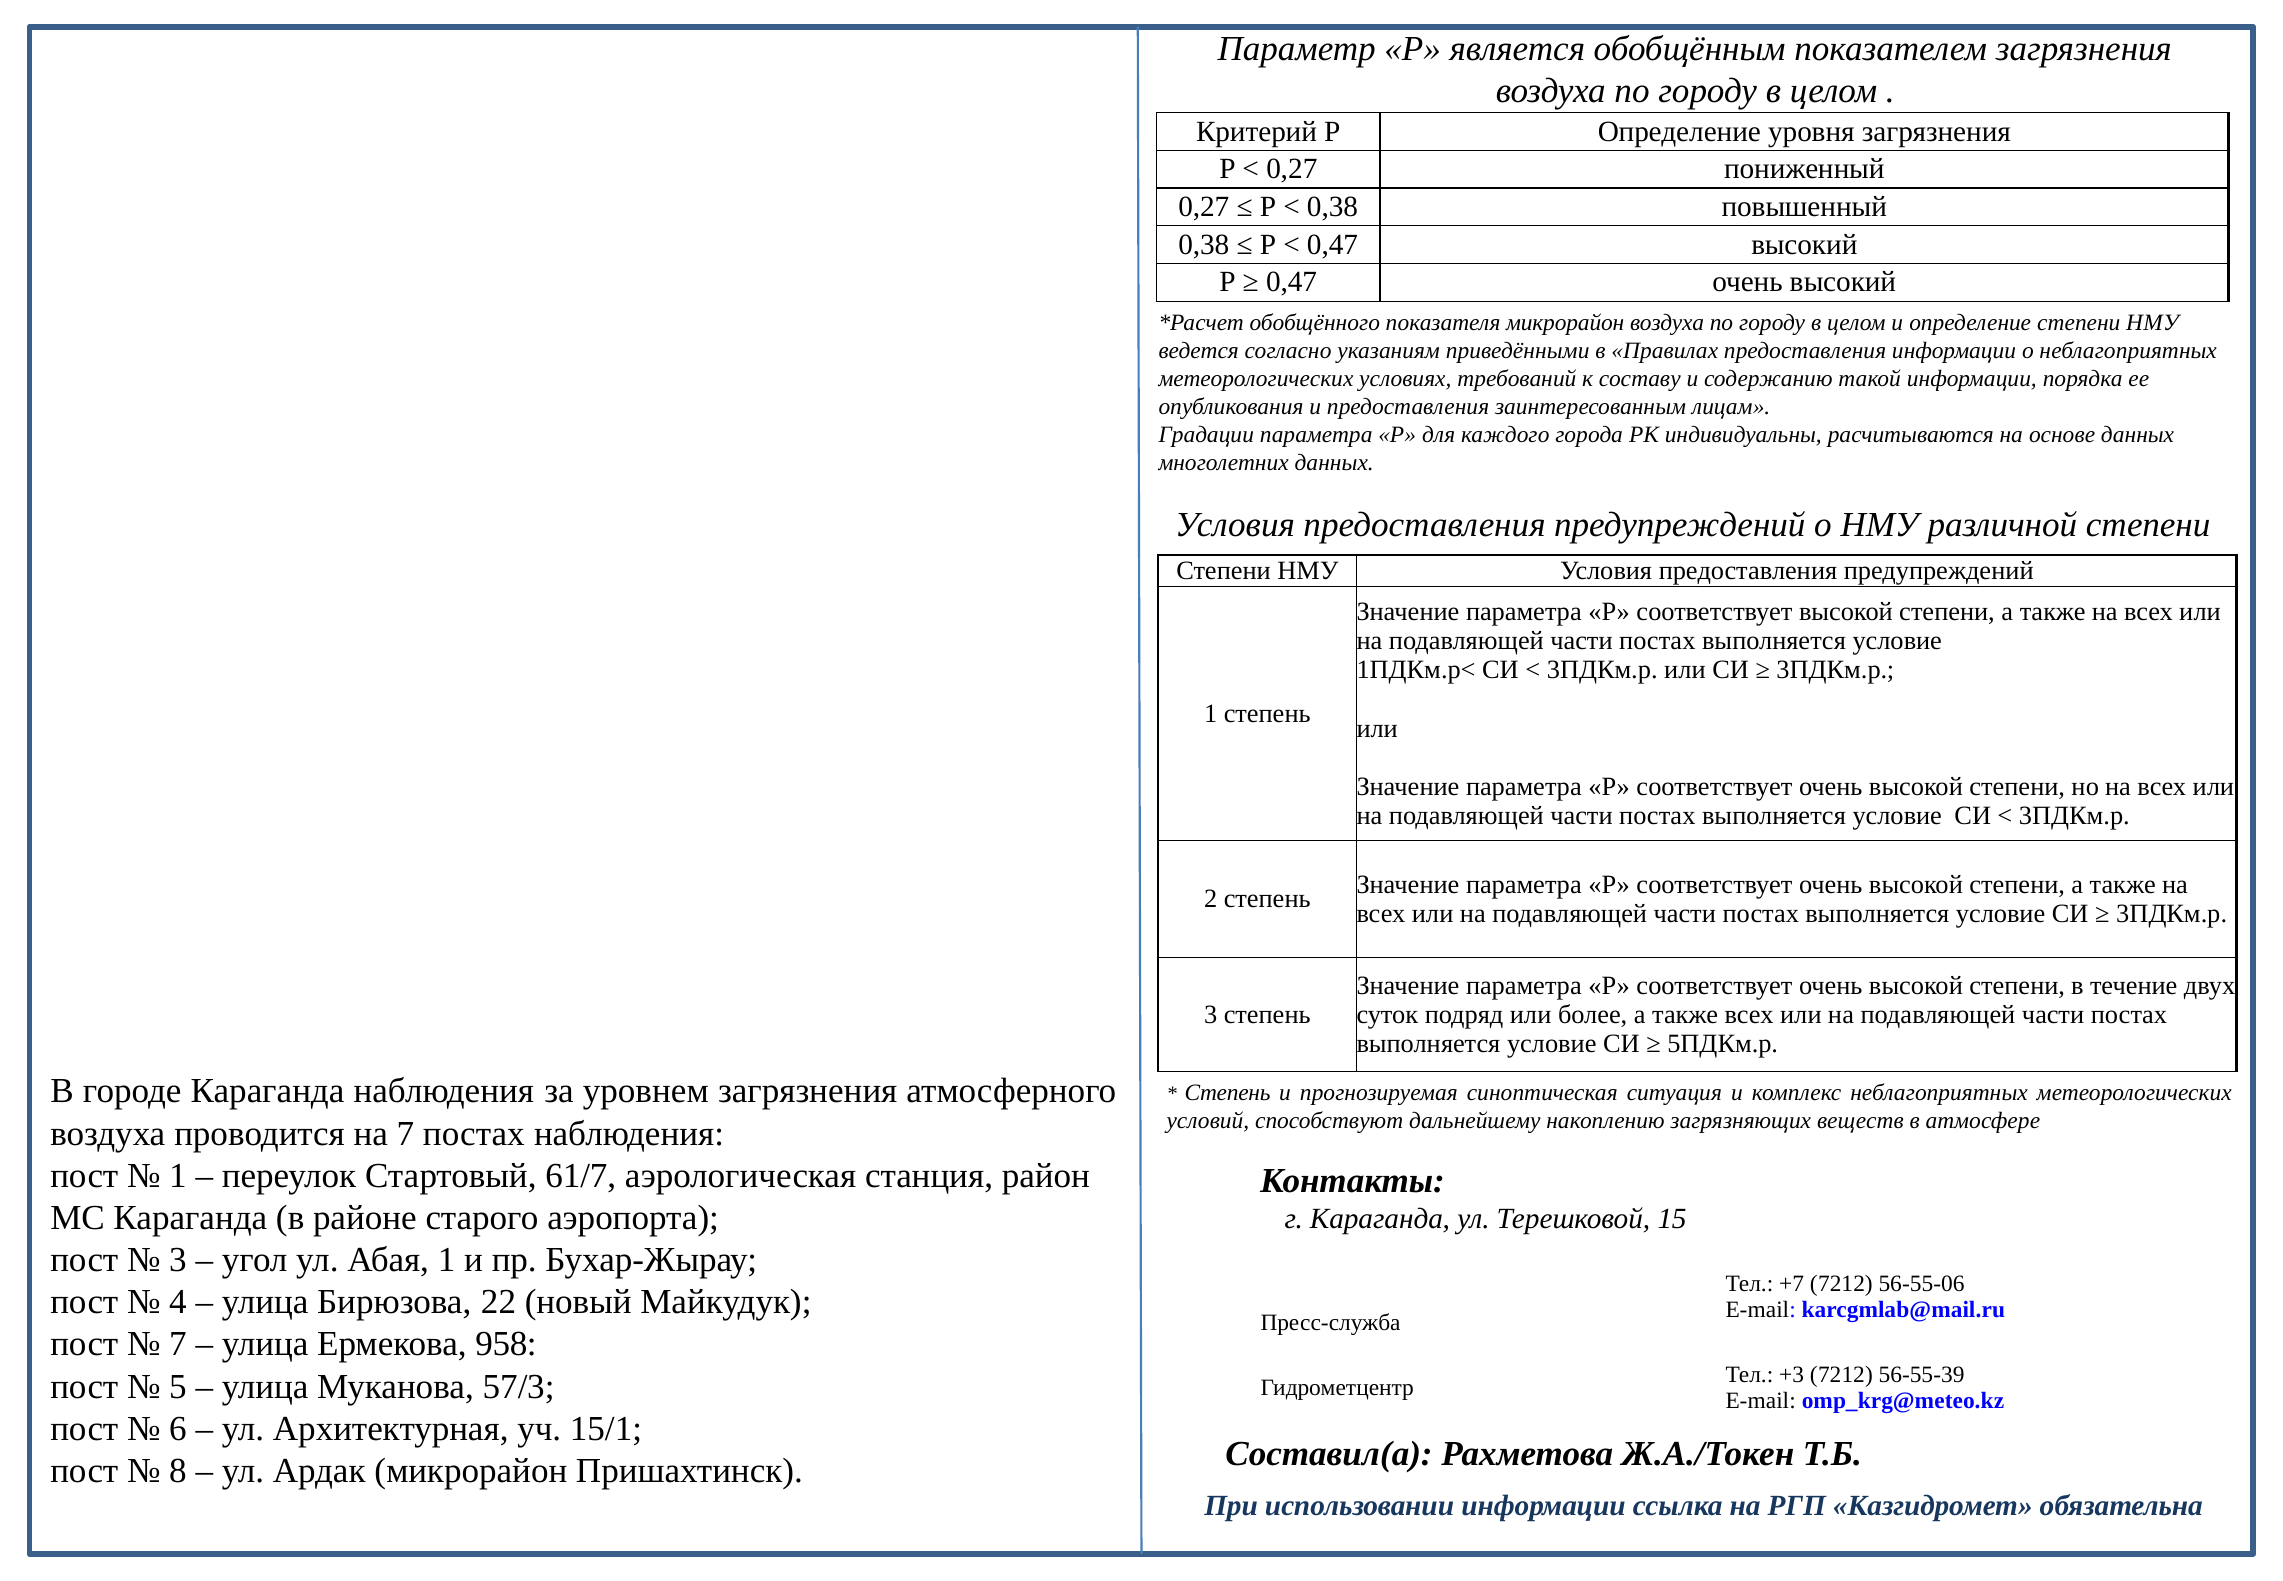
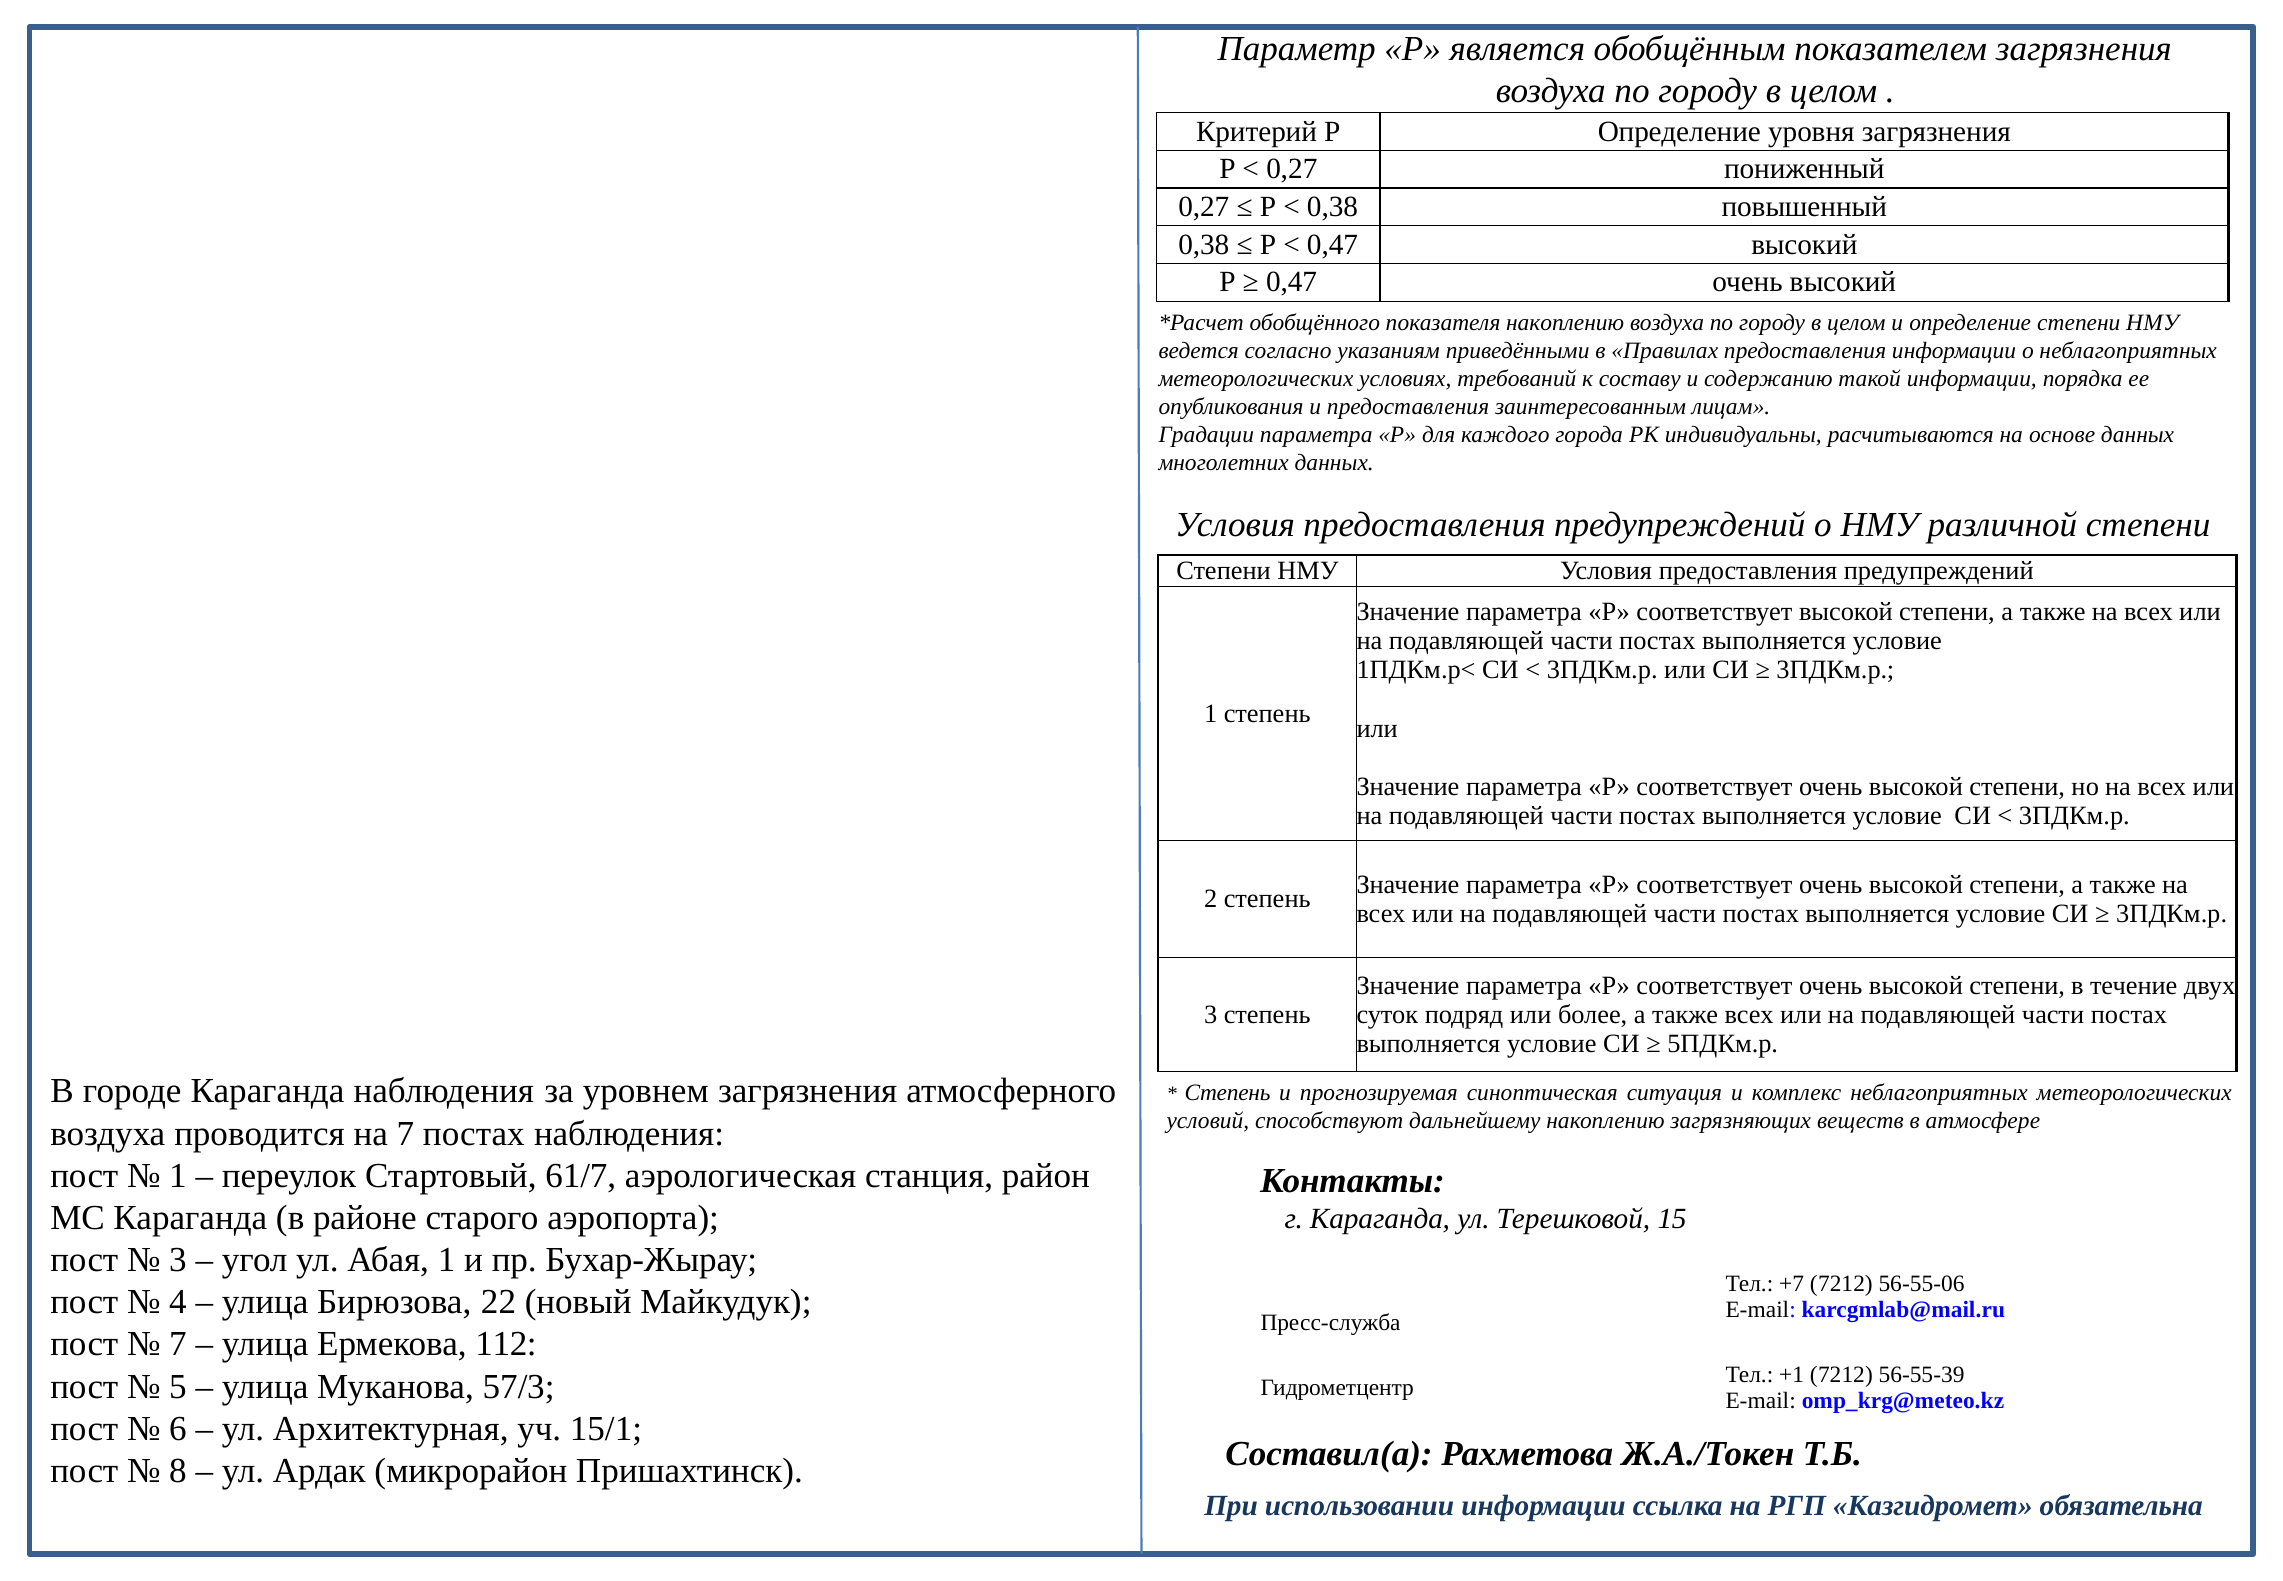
показателя микрорайон: микрорайон -> накоплению
958: 958 -> 112
+3: +3 -> +1
